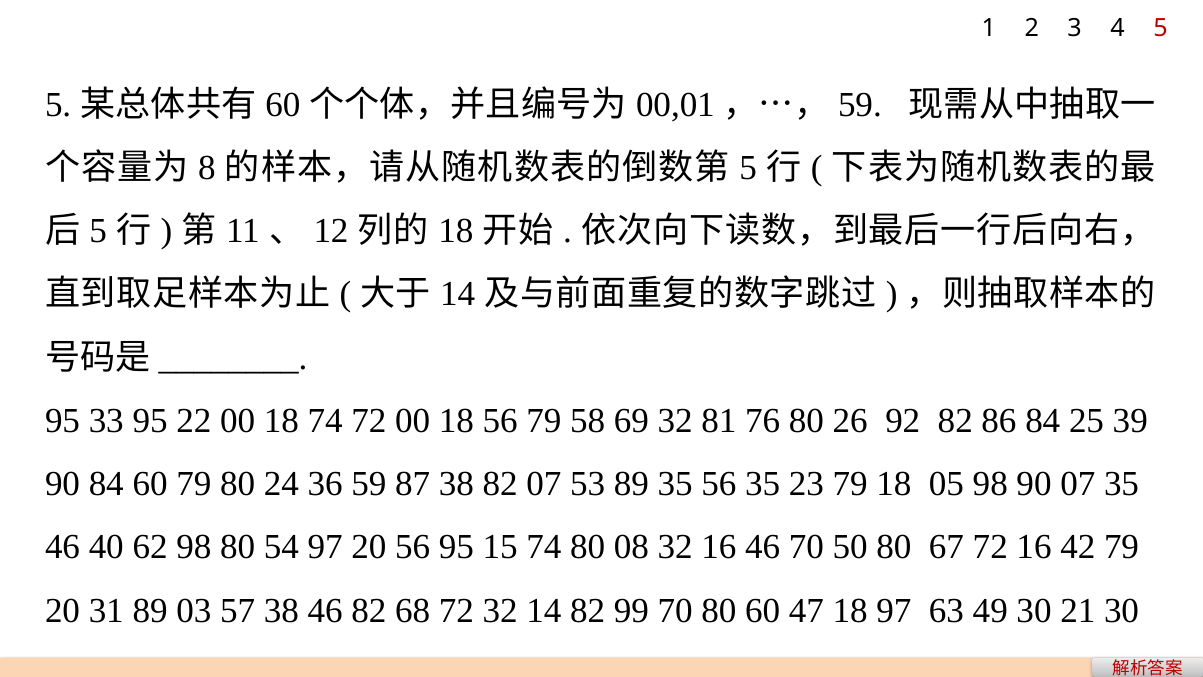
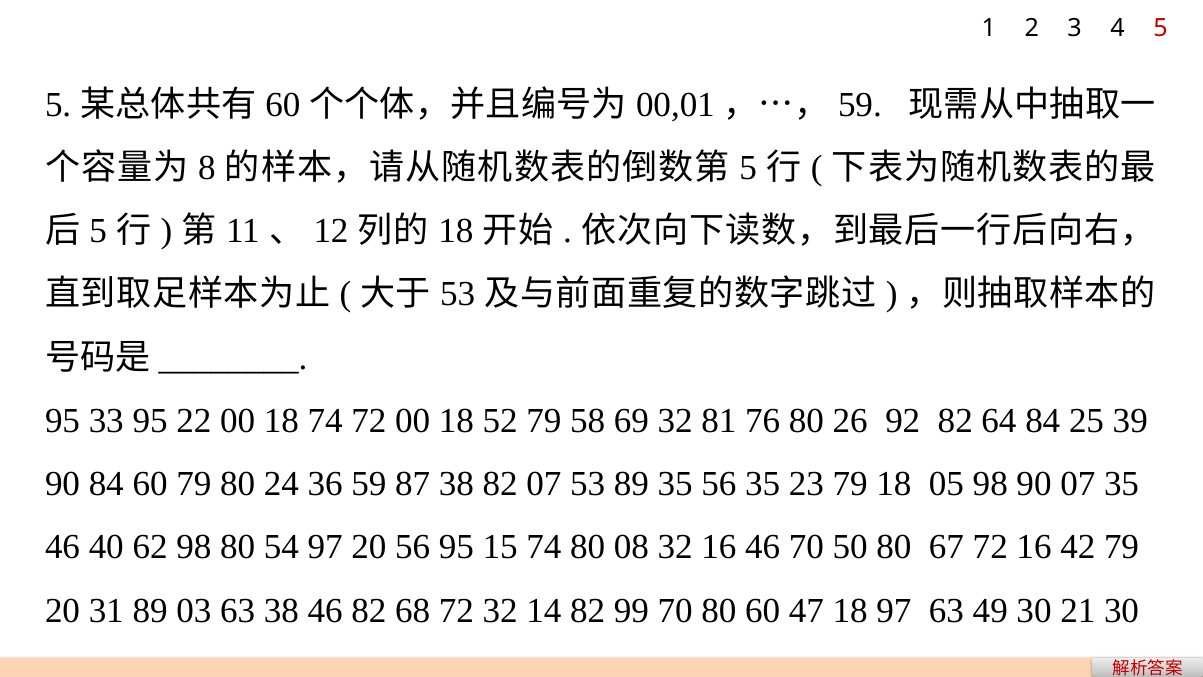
14 at (458, 294): 14 -> 53
18 56: 56 -> 52
86: 86 -> 64
03 57: 57 -> 63
